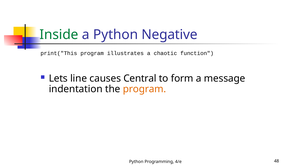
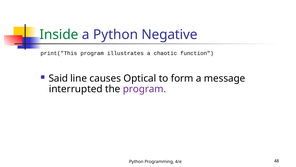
Lets: Lets -> Said
Central: Central -> Optical
indentation: indentation -> interrupted
program at (145, 89) colour: orange -> purple
